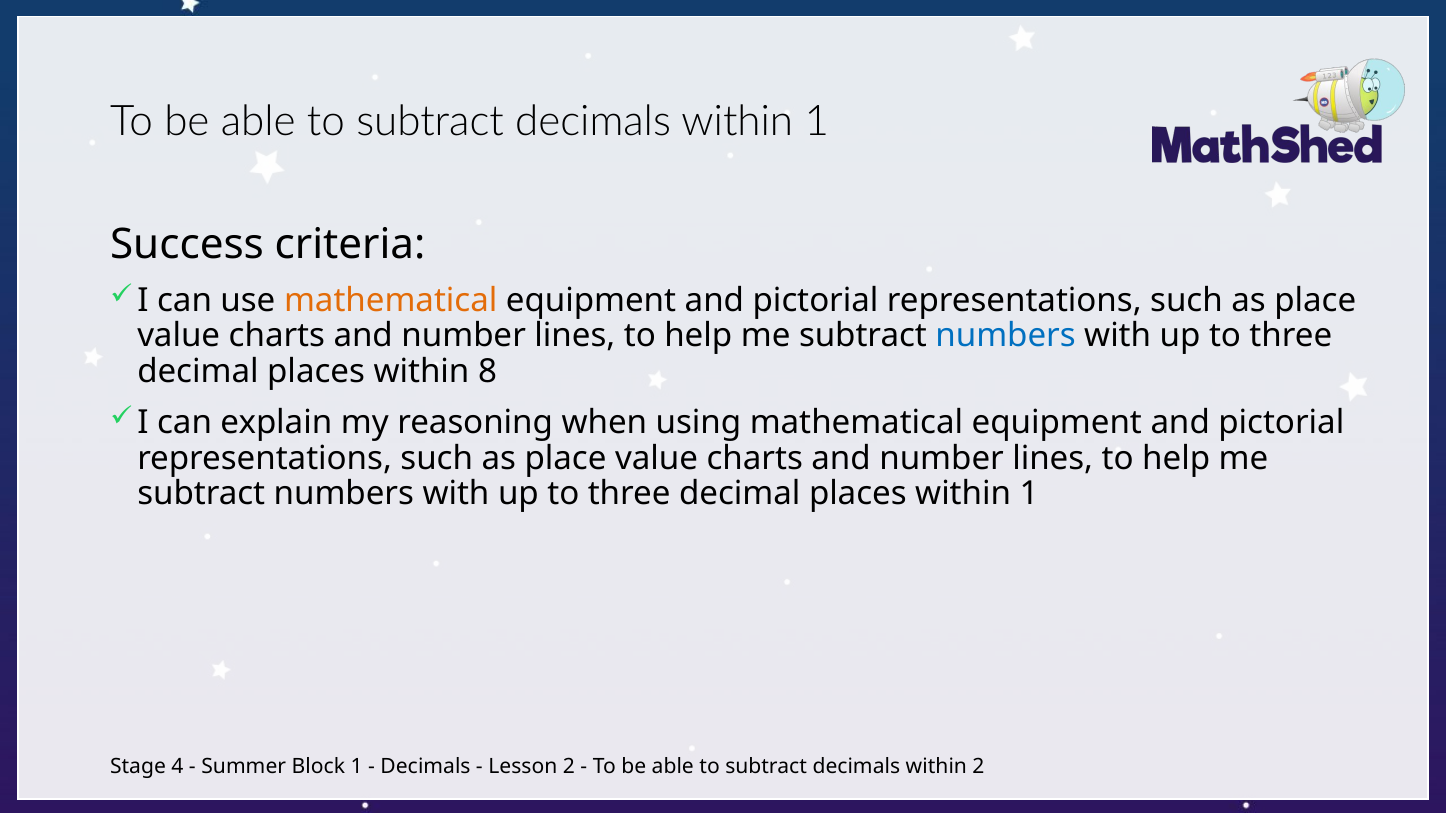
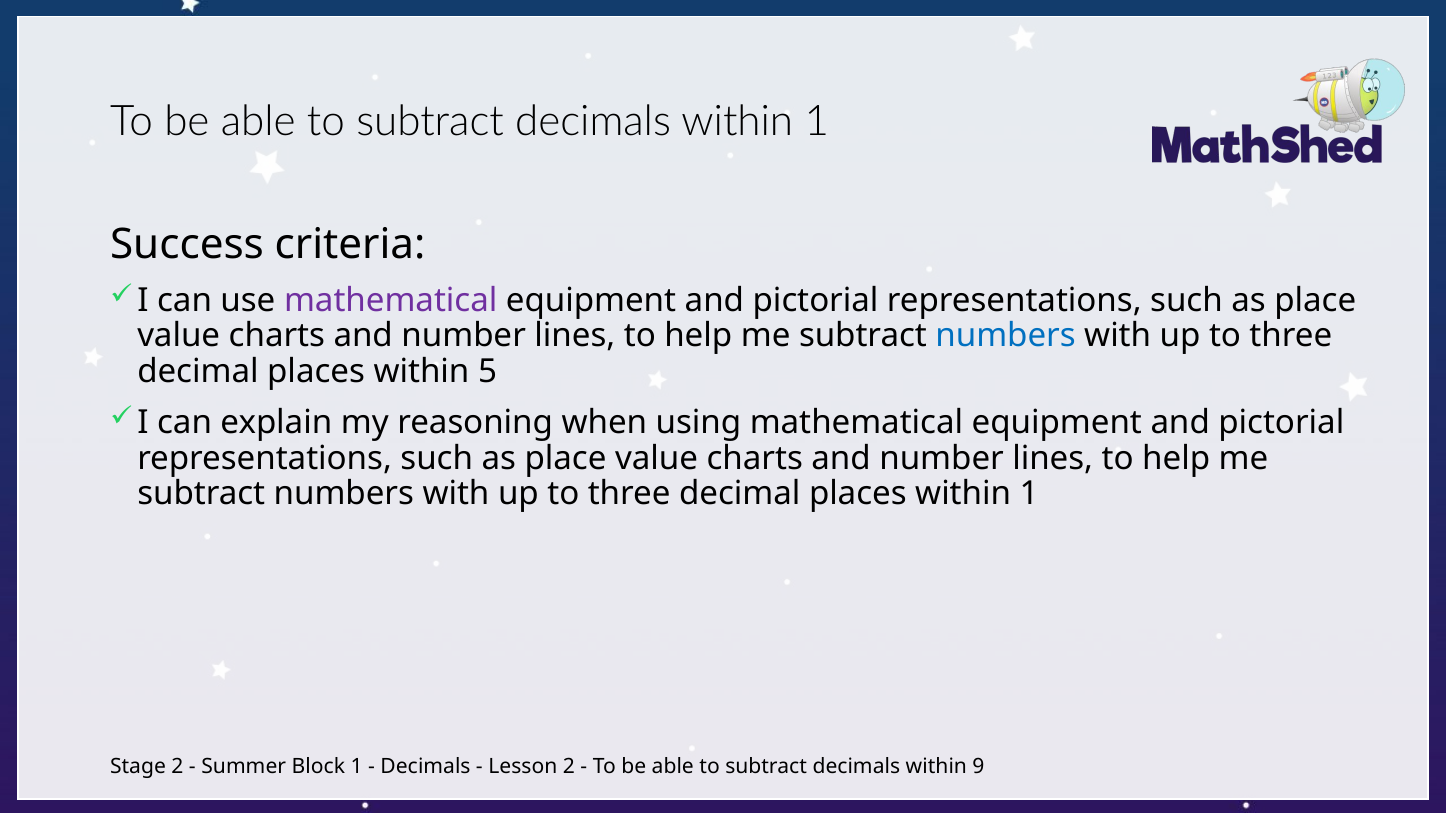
mathematical at (391, 300) colour: orange -> purple
8: 8 -> 5
Stage 4: 4 -> 2
within 2: 2 -> 9
